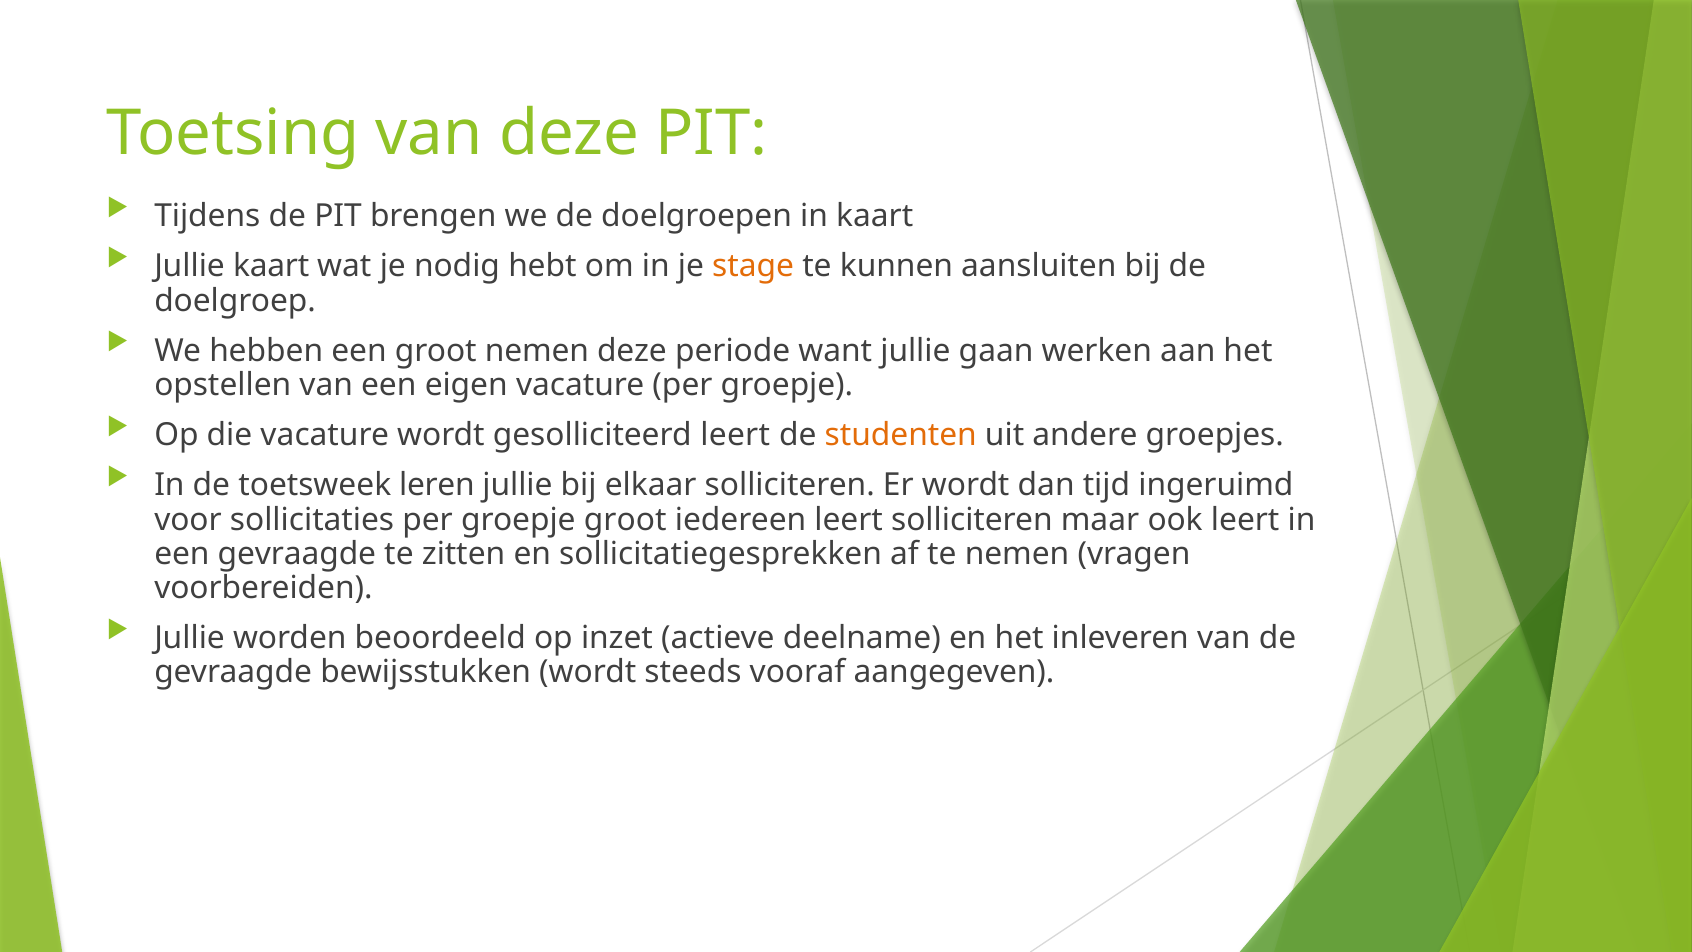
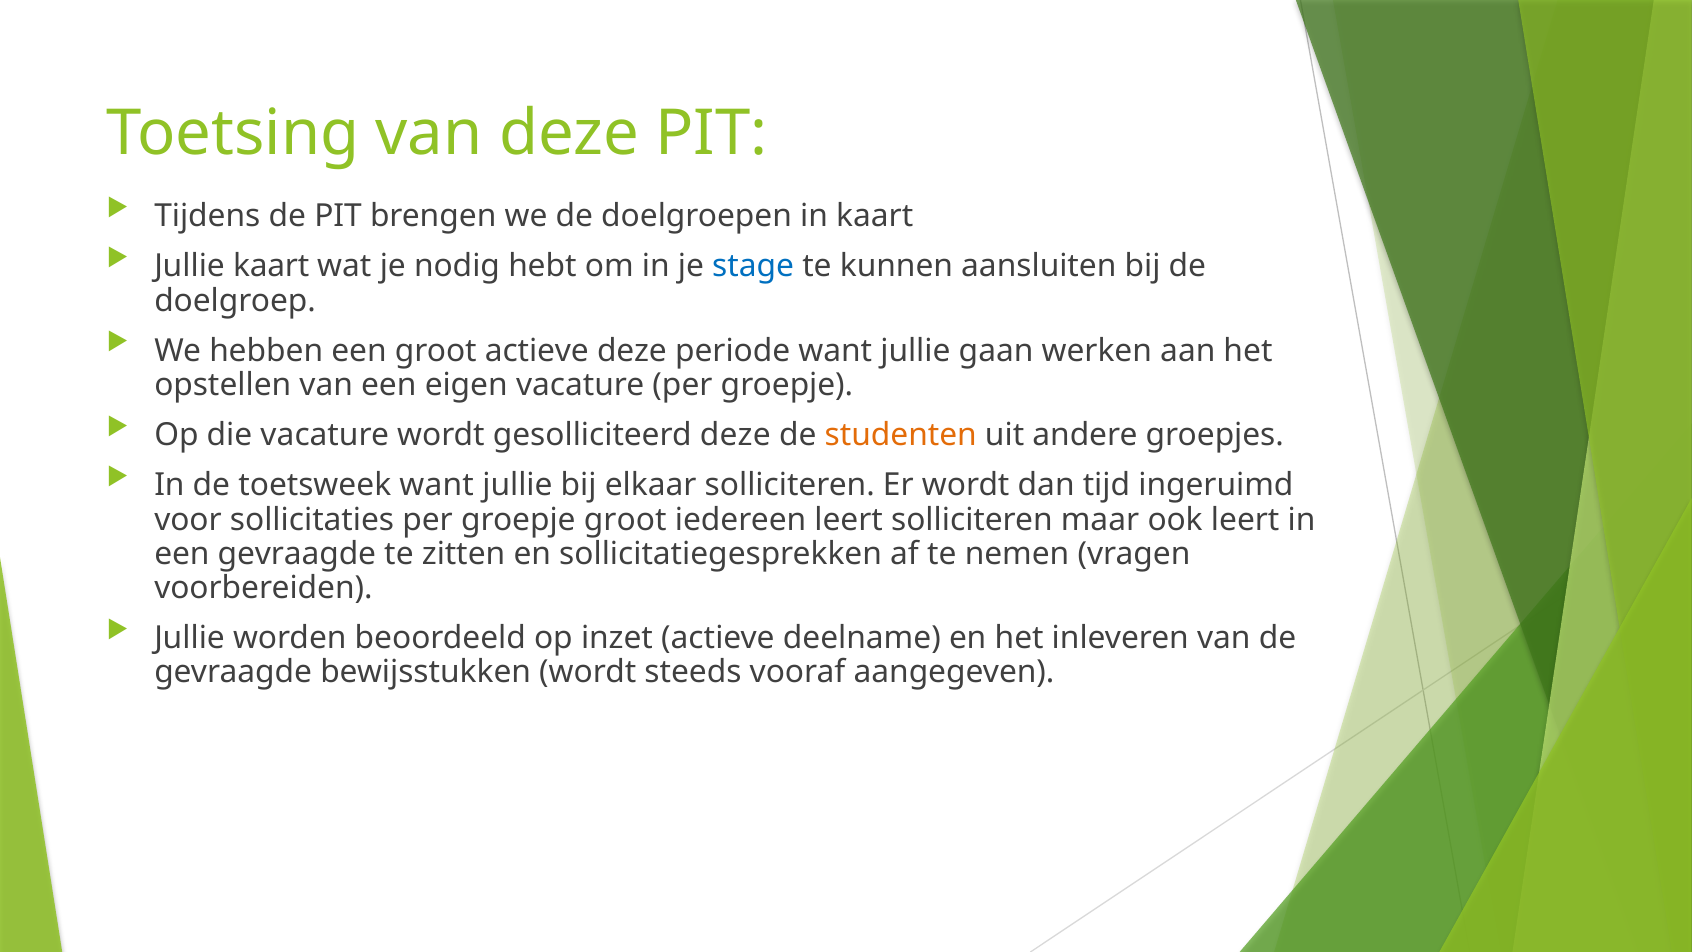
stage colour: orange -> blue
groot nemen: nemen -> actieve
gesolliciteerd leert: leert -> deze
toetsweek leren: leren -> want
